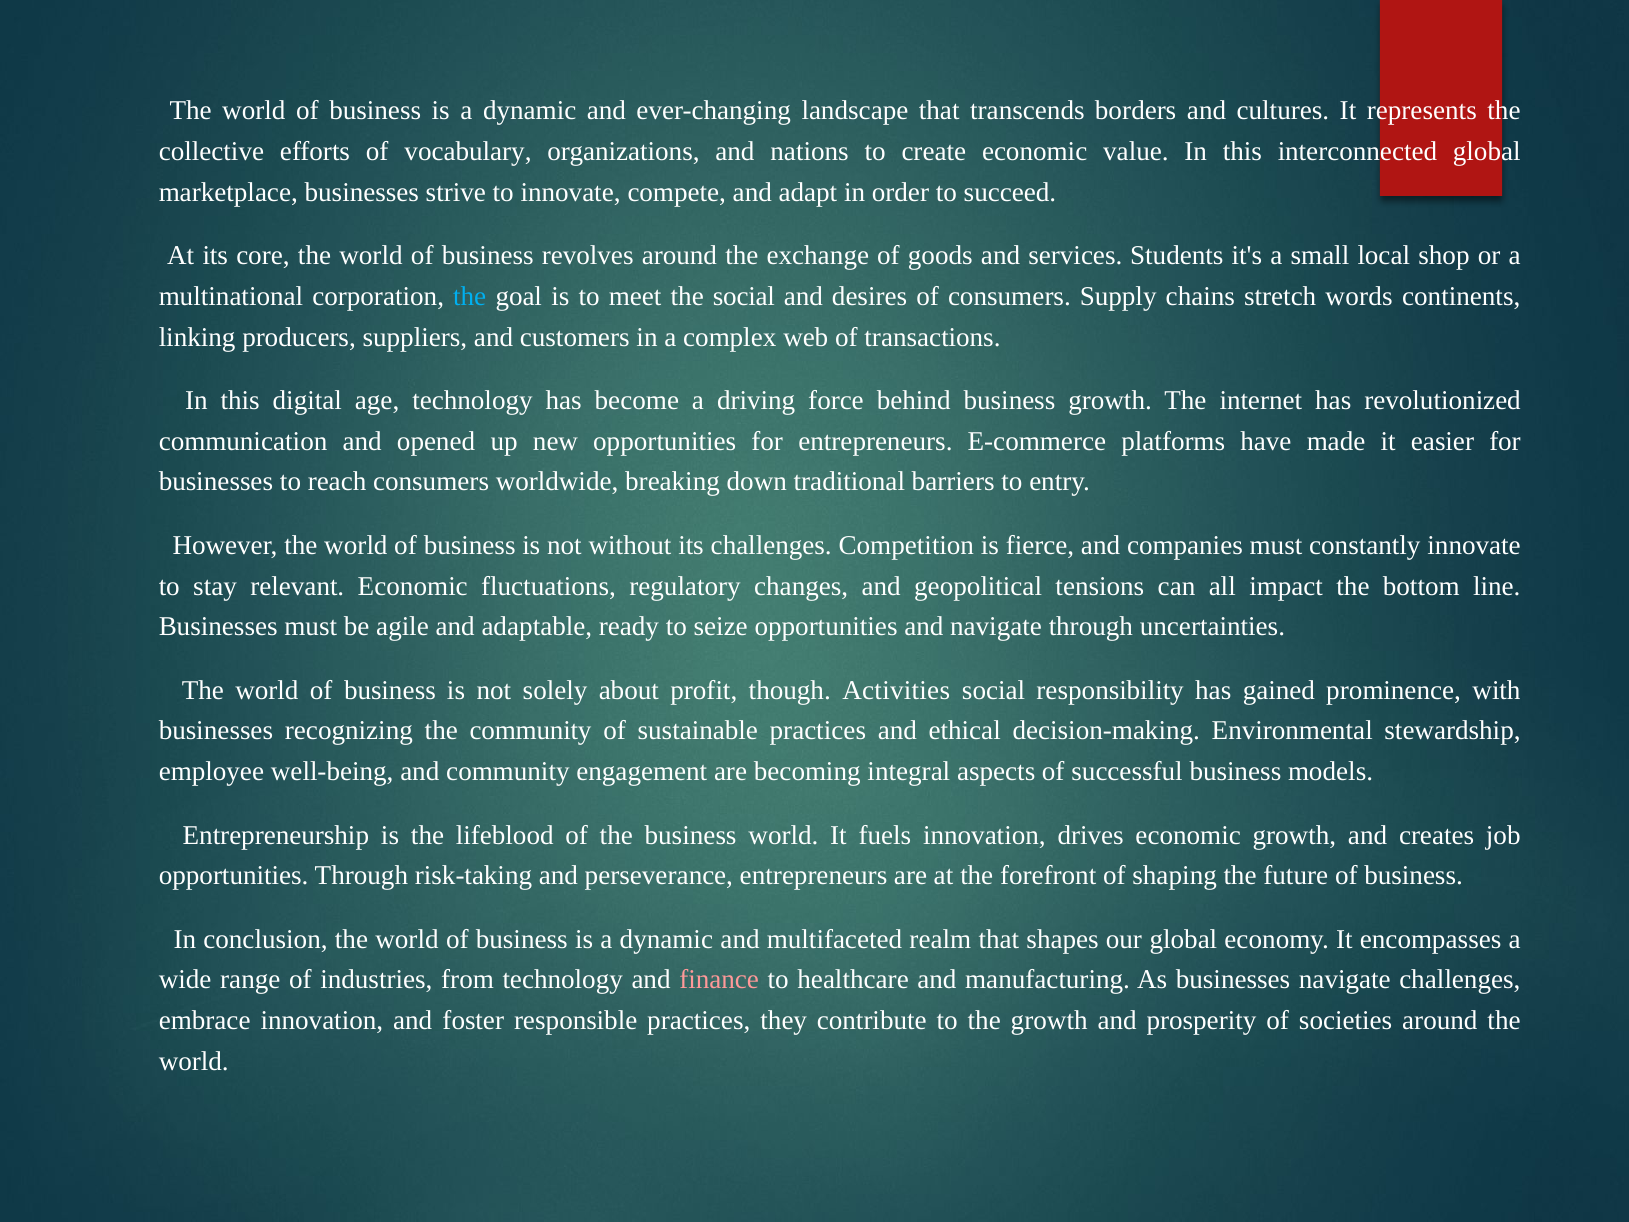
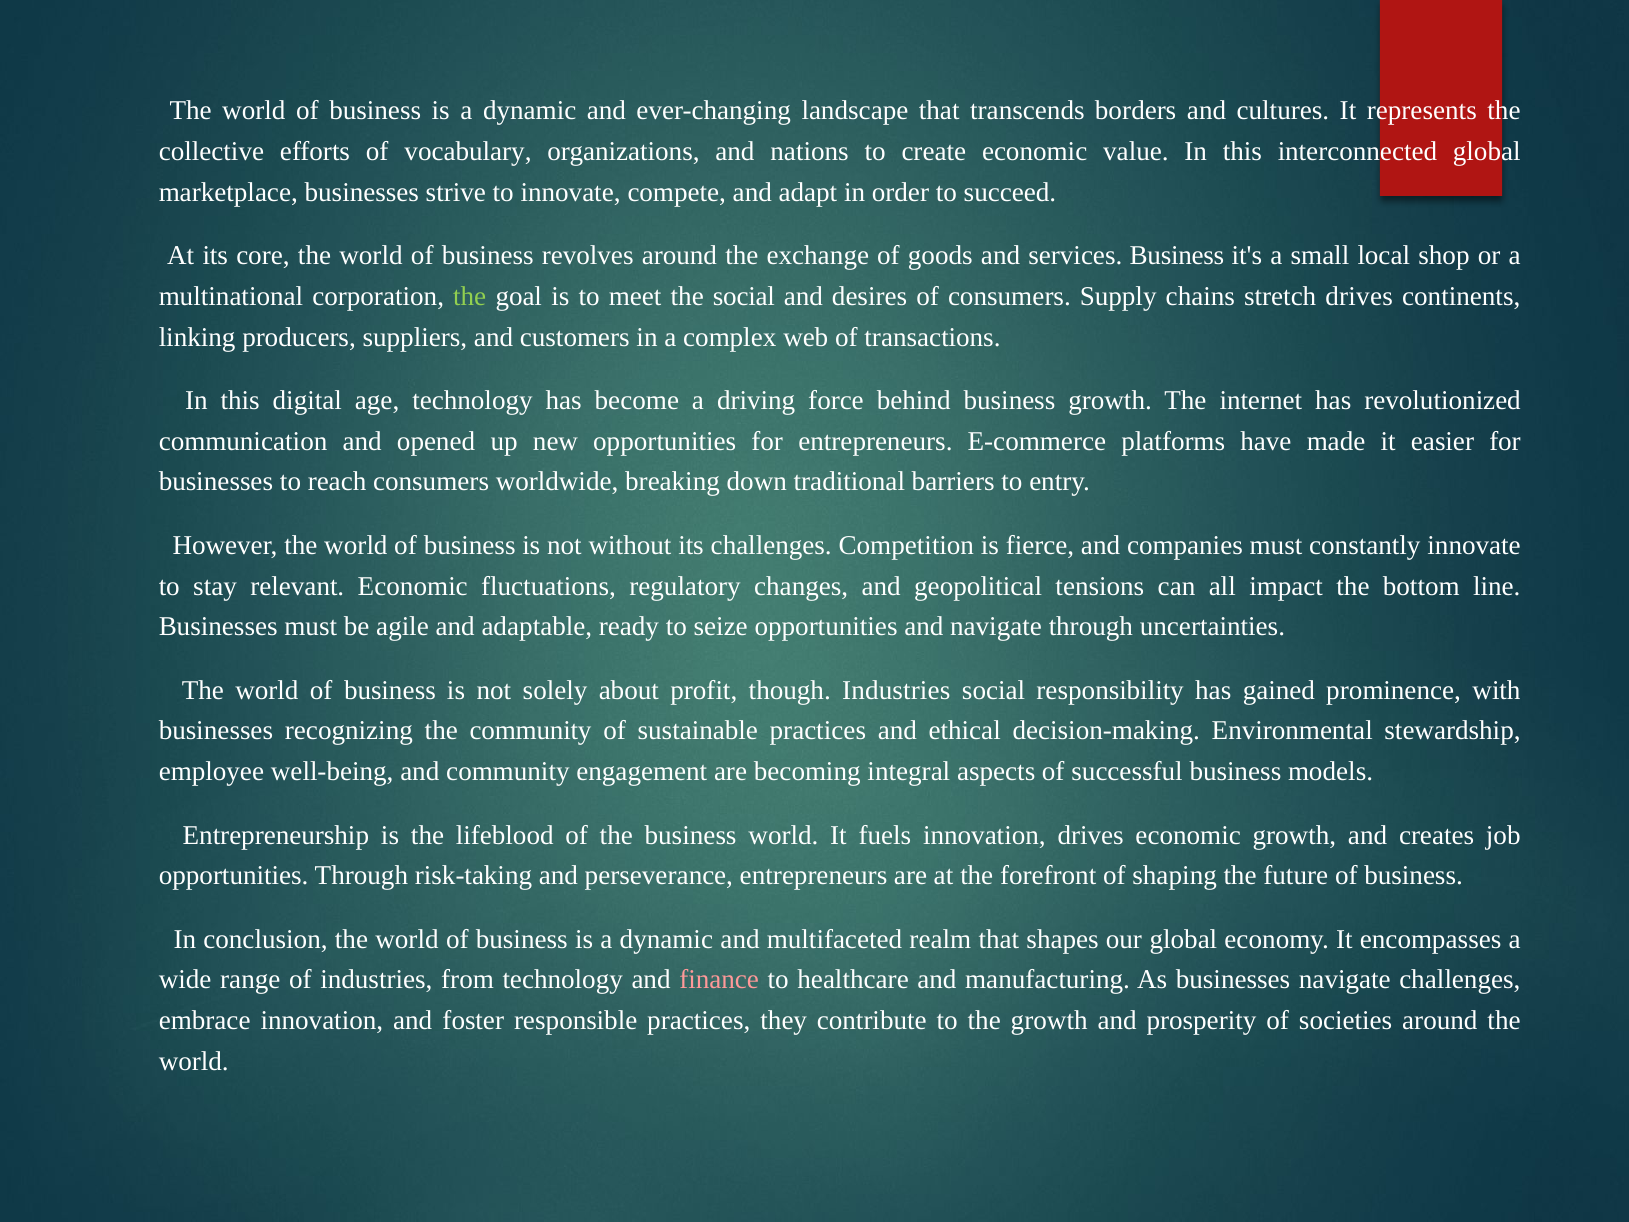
services Students: Students -> Business
the at (470, 296) colour: light blue -> light green
stretch words: words -> drives
though Activities: Activities -> Industries
